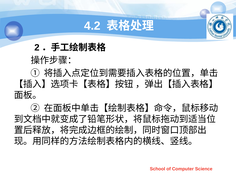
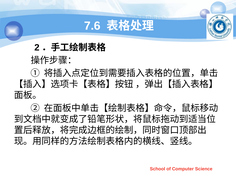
4.2: 4.2 -> 7.6
